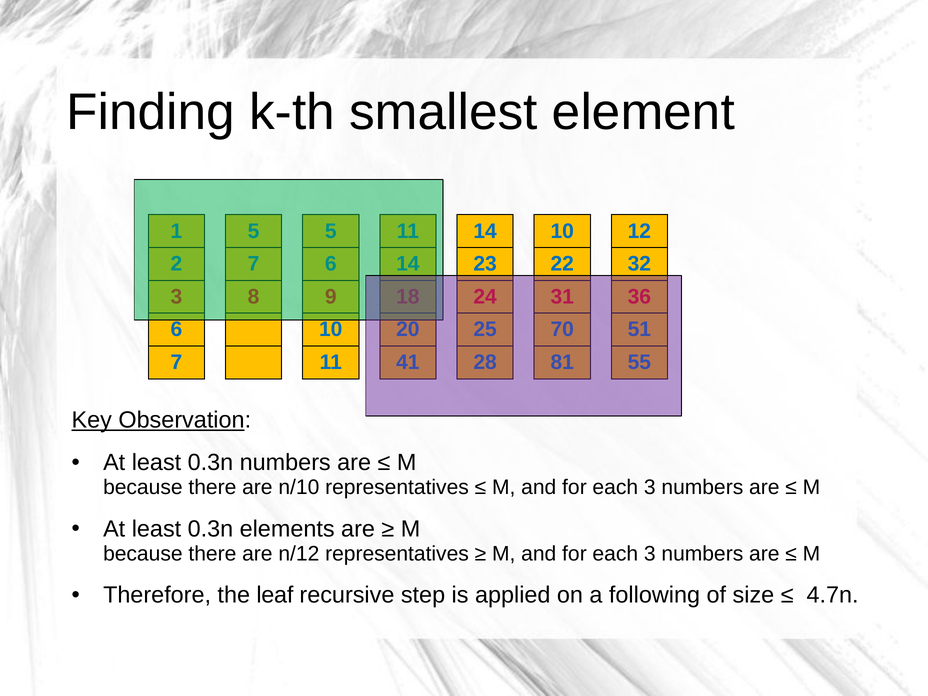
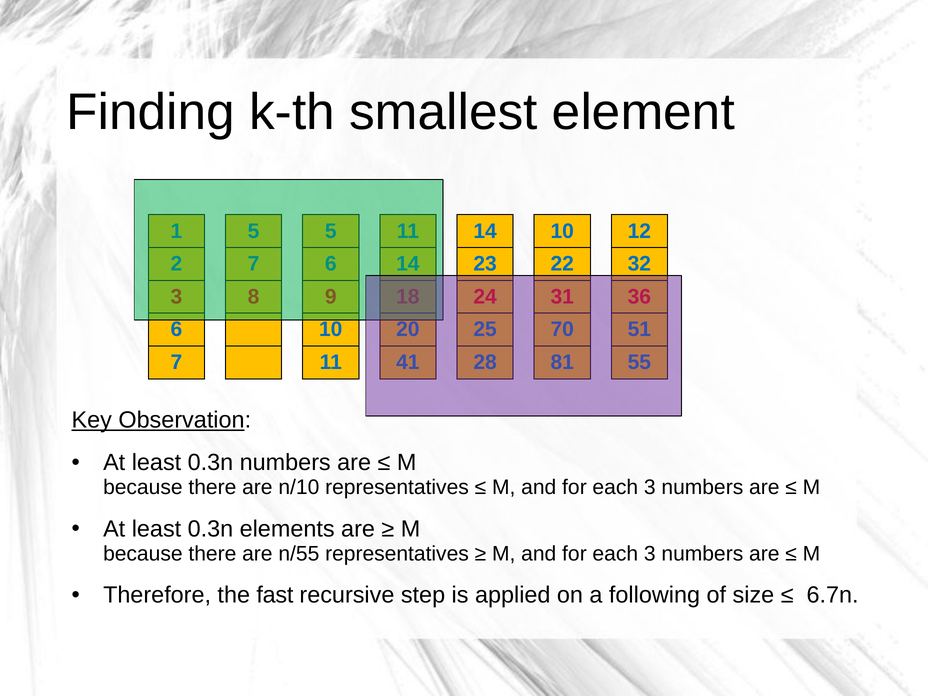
n/12: n/12 -> n/55
leaf: leaf -> fast
4.7n: 4.7n -> 6.7n
